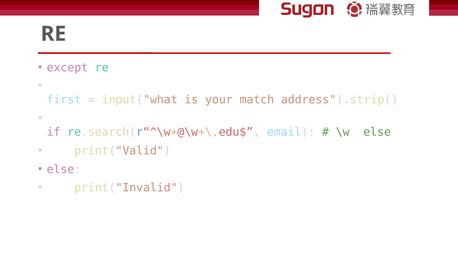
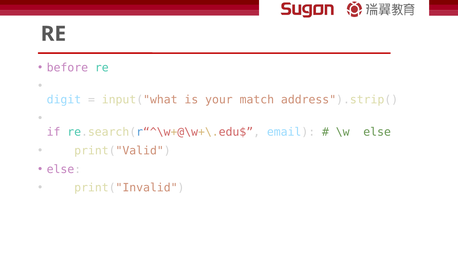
except: except -> before
first: first -> digit
